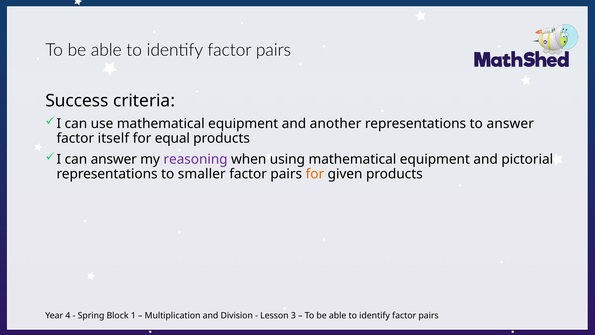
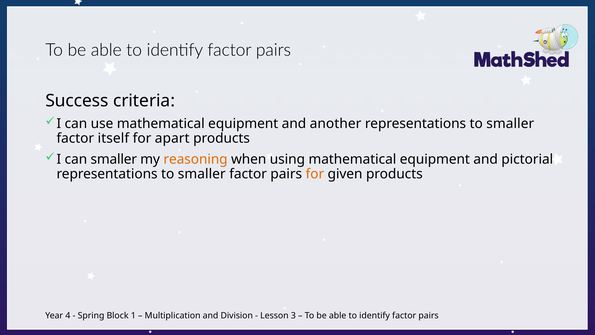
answer at (510, 124): answer -> smaller
equal: equal -> apart
can answer: answer -> smaller
reasoning colour: purple -> orange
